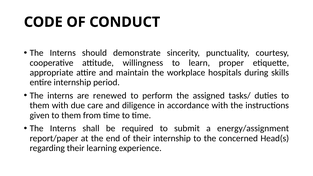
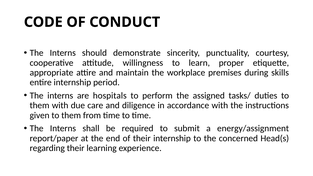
hospitals: hospitals -> premises
renewed: renewed -> hospitals
